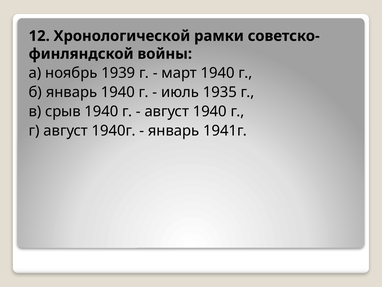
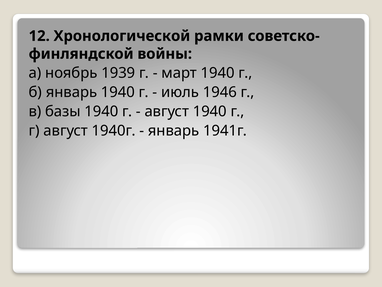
1935: 1935 -> 1946
срыв: срыв -> базы
